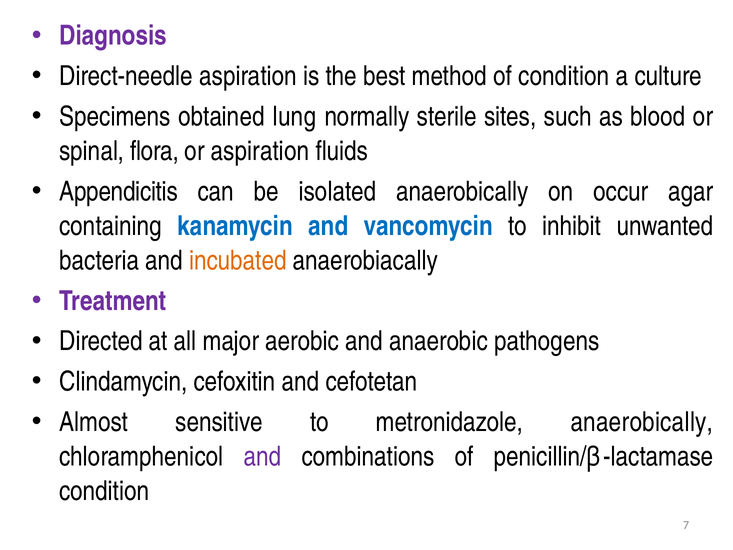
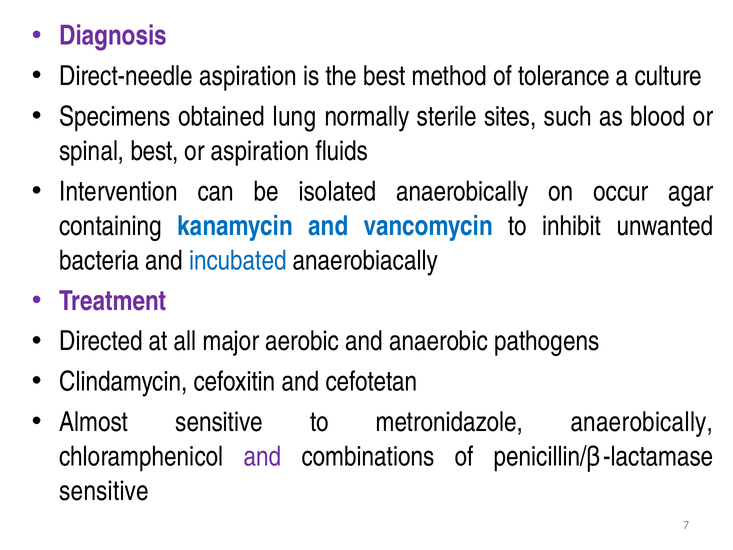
of condition: condition -> tolerance
spinal flora: flora -> best
Appendicitis: Appendicitis -> Intervention
incubated colour: orange -> blue
condition at (104, 491): condition -> sensitive
